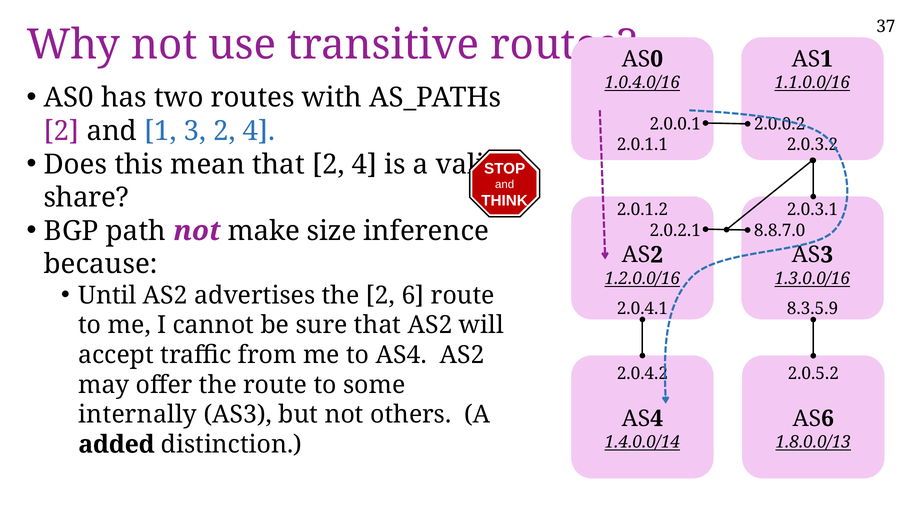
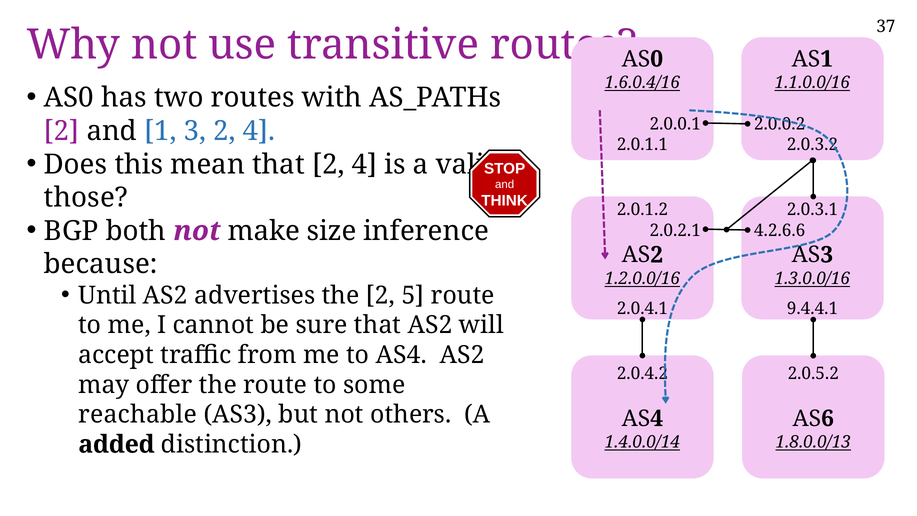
1.0.4.0/16: 1.0.4.0/16 -> 1.6.0.4/16
share: share -> those
path: path -> both
8.8.7.0: 8.8.7.0 -> 4.2.6.6
6: 6 -> 5
8.3.5.9: 8.3.5.9 -> 9.4.4.1
internally: internally -> reachable
